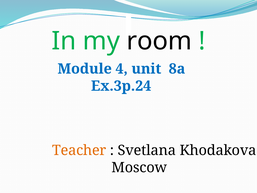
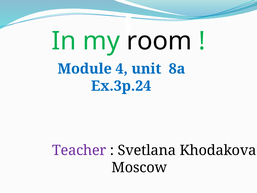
Teacher colour: orange -> purple
